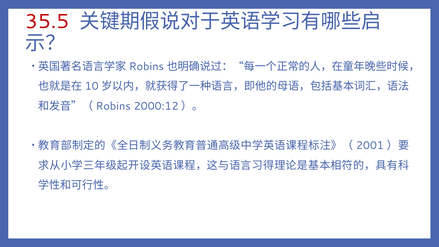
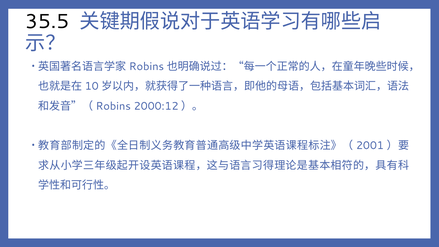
35.5 colour: red -> black
